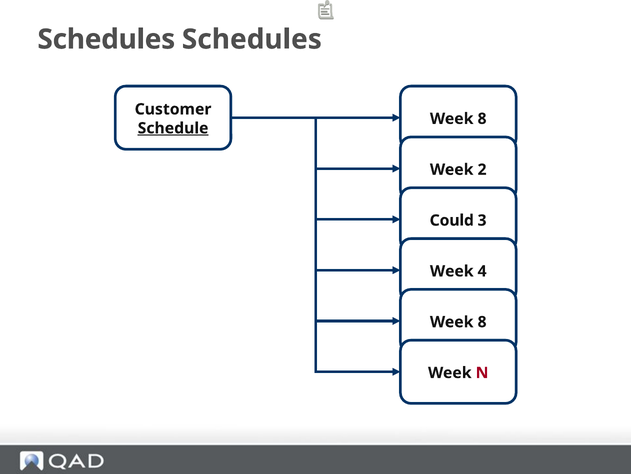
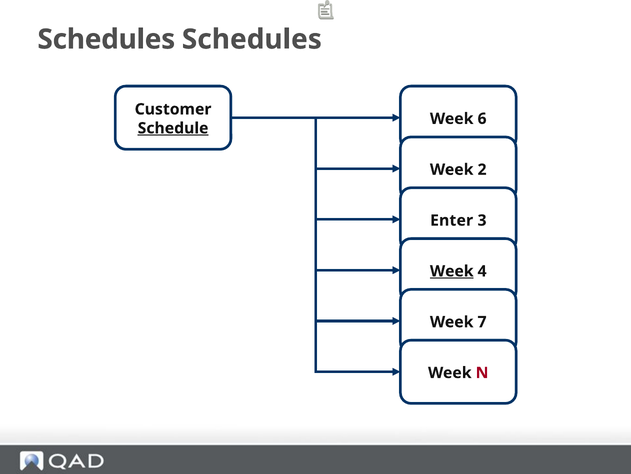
8 at (482, 119): 8 -> 6
Could: Could -> Enter
Week at (452, 271) underline: none -> present
8 at (482, 322): 8 -> 7
